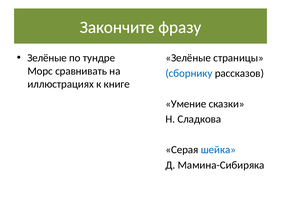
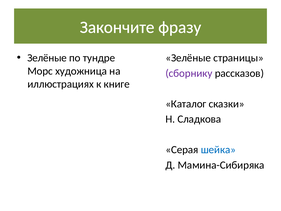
сравнивать: сравнивать -> художница
сборнику colour: blue -> purple
Умение: Умение -> Каталог
